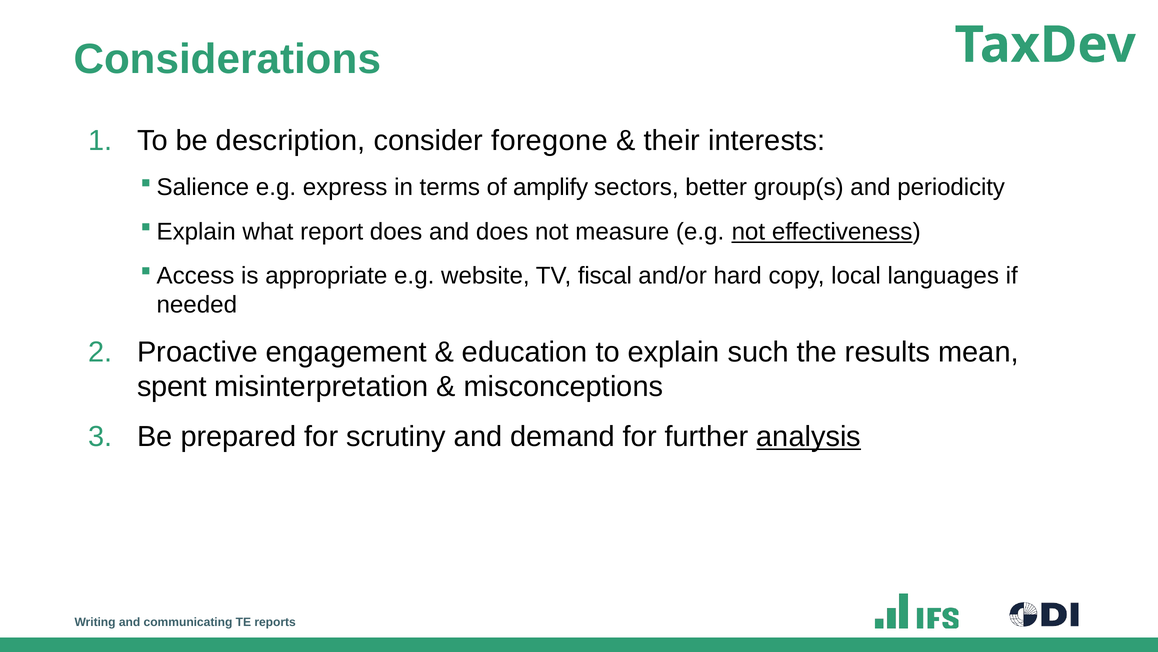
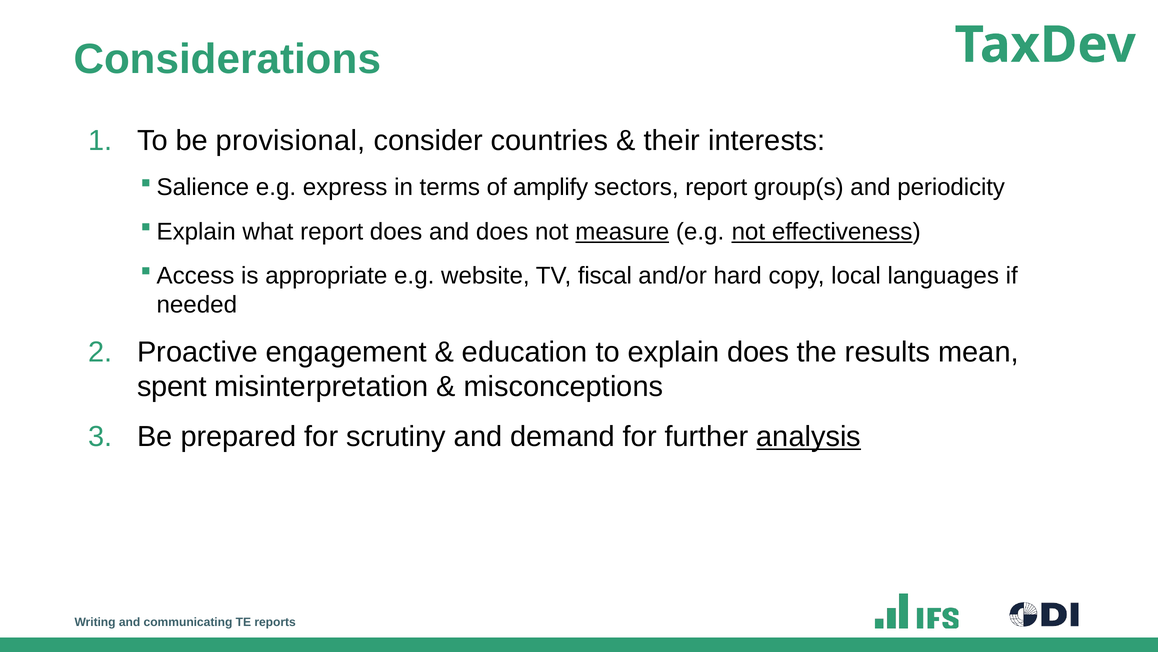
description: description -> provisional
foregone: foregone -> countries
sectors better: better -> report
measure underline: none -> present
explain such: such -> does
